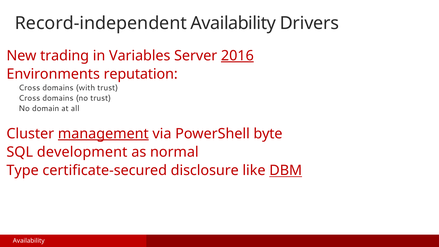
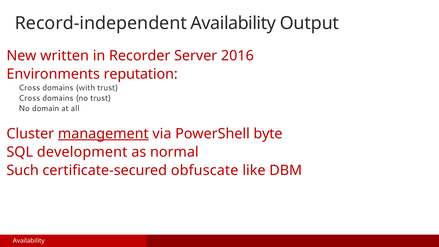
Drivers: Drivers -> Output
trading: trading -> written
Variables: Variables -> Recorder
2016 underline: present -> none
Type: Type -> Such
disclosure: disclosure -> obfuscate
DBM underline: present -> none
